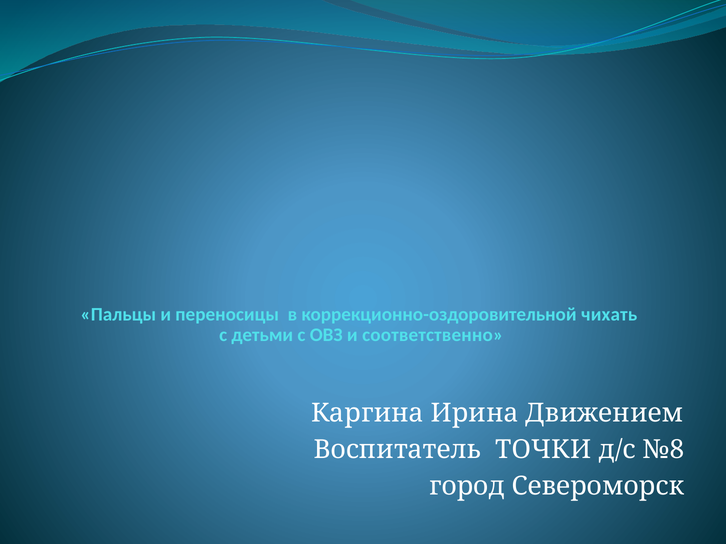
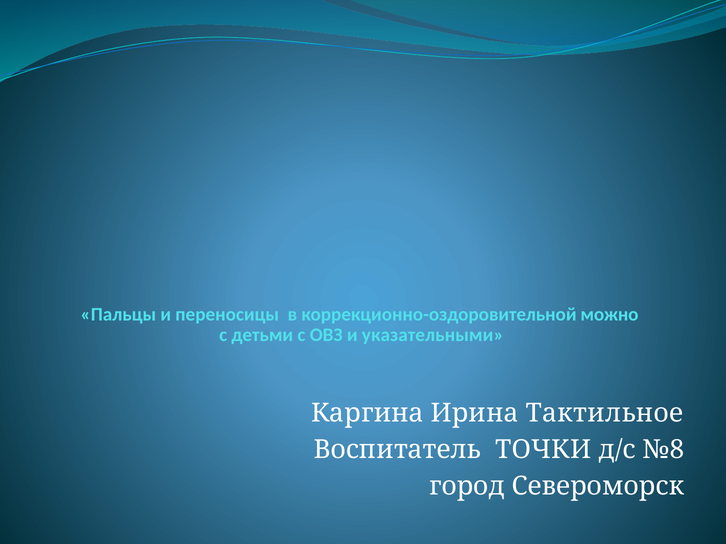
чихать: чихать -> можно
соответственно: соответственно -> указательными
Движением: Движением -> Тактильное
